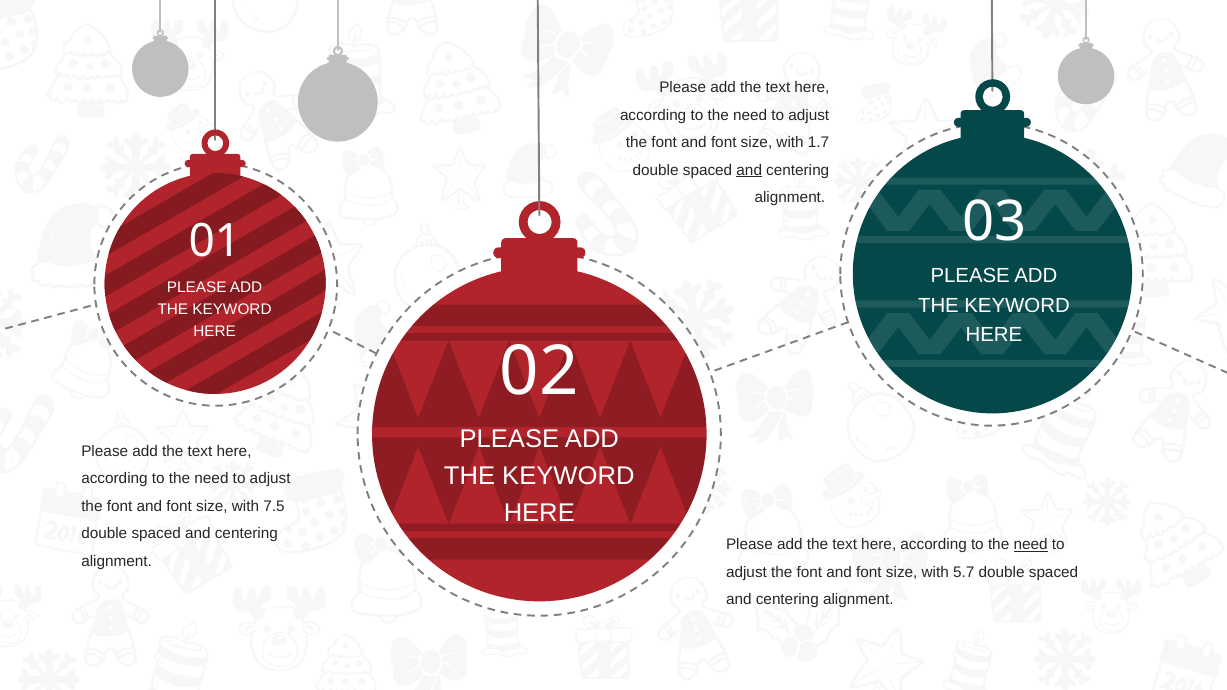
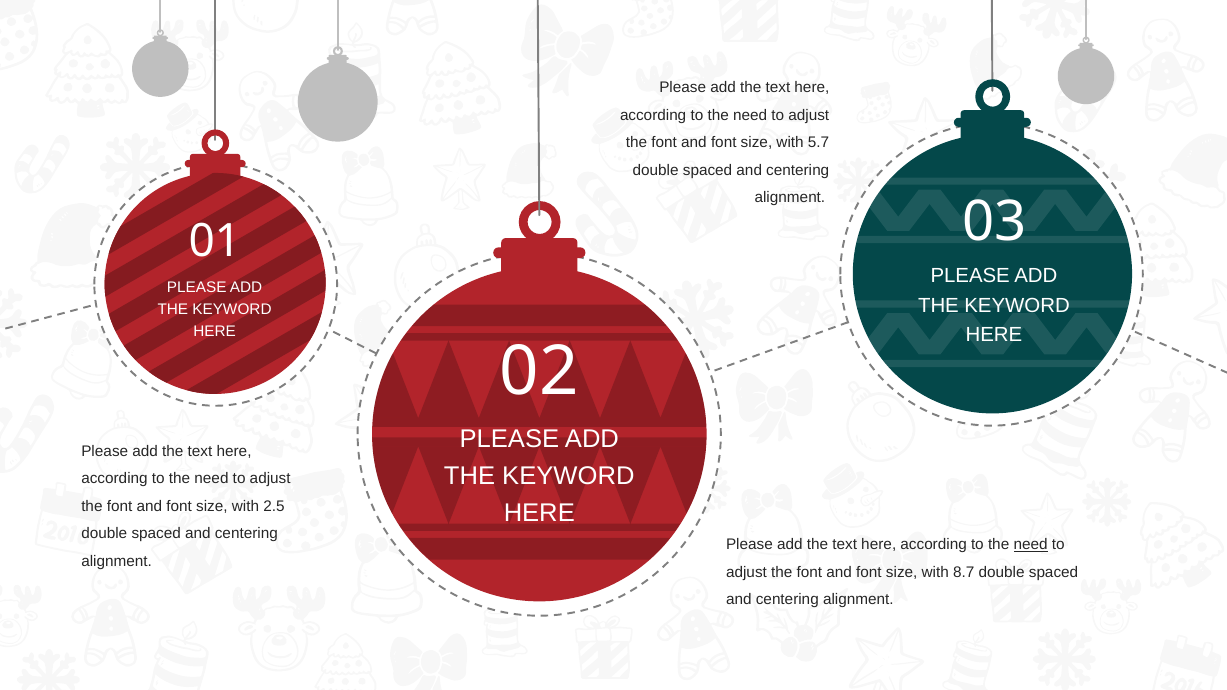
1.7: 1.7 -> 5.7
and at (749, 170) underline: present -> none
7.5: 7.5 -> 2.5
5.7: 5.7 -> 8.7
